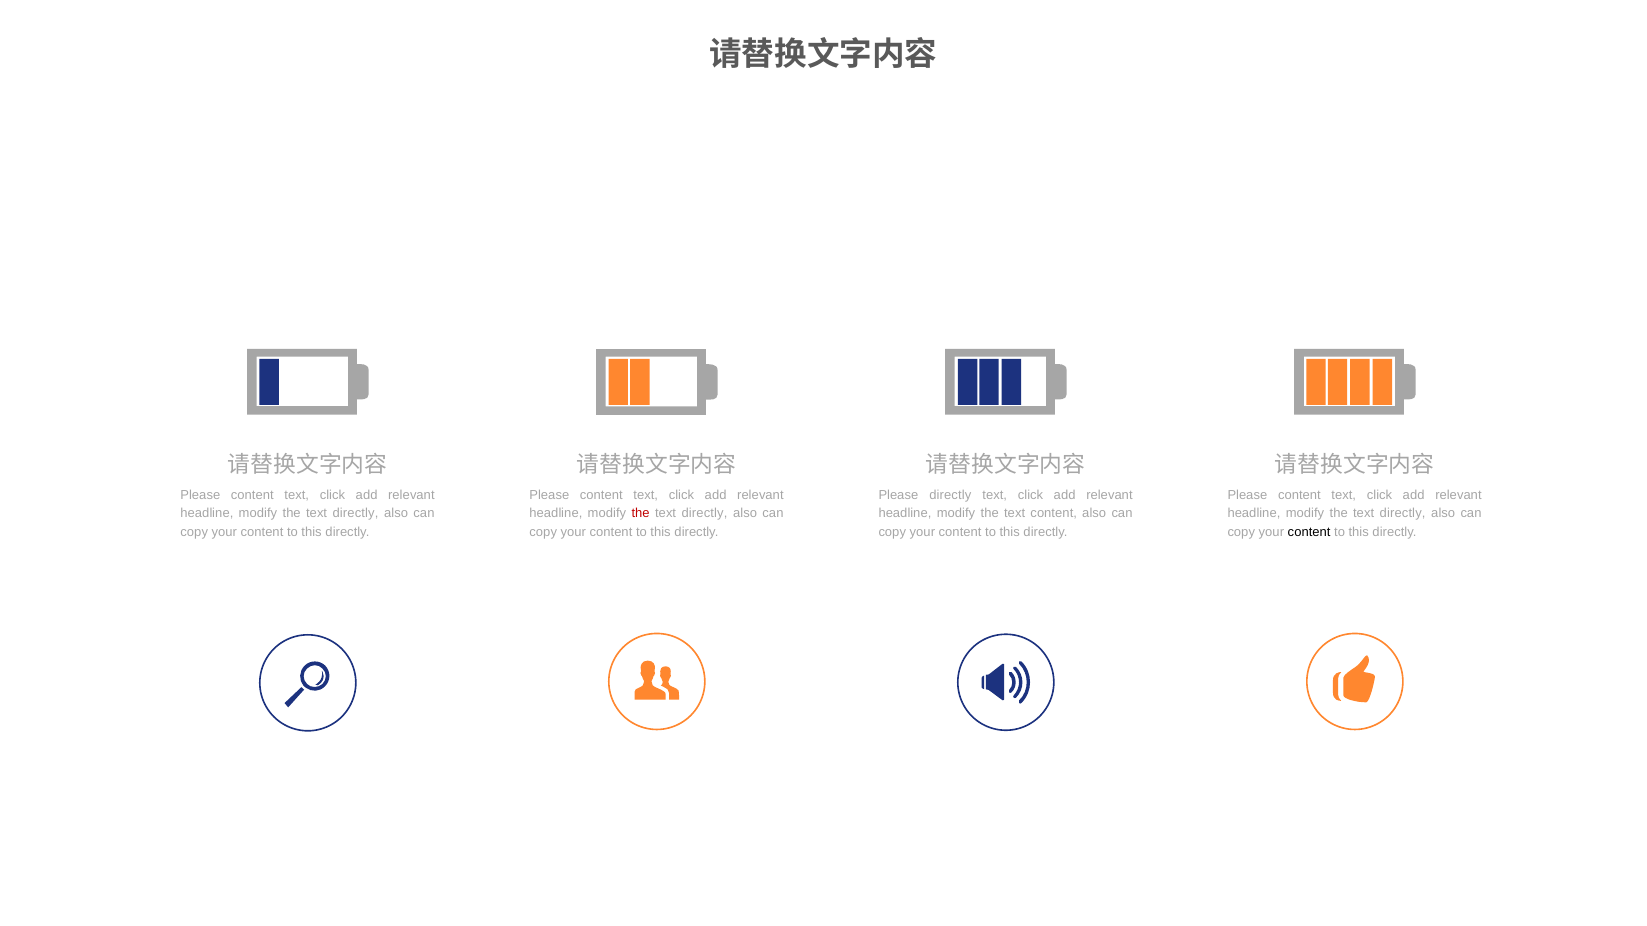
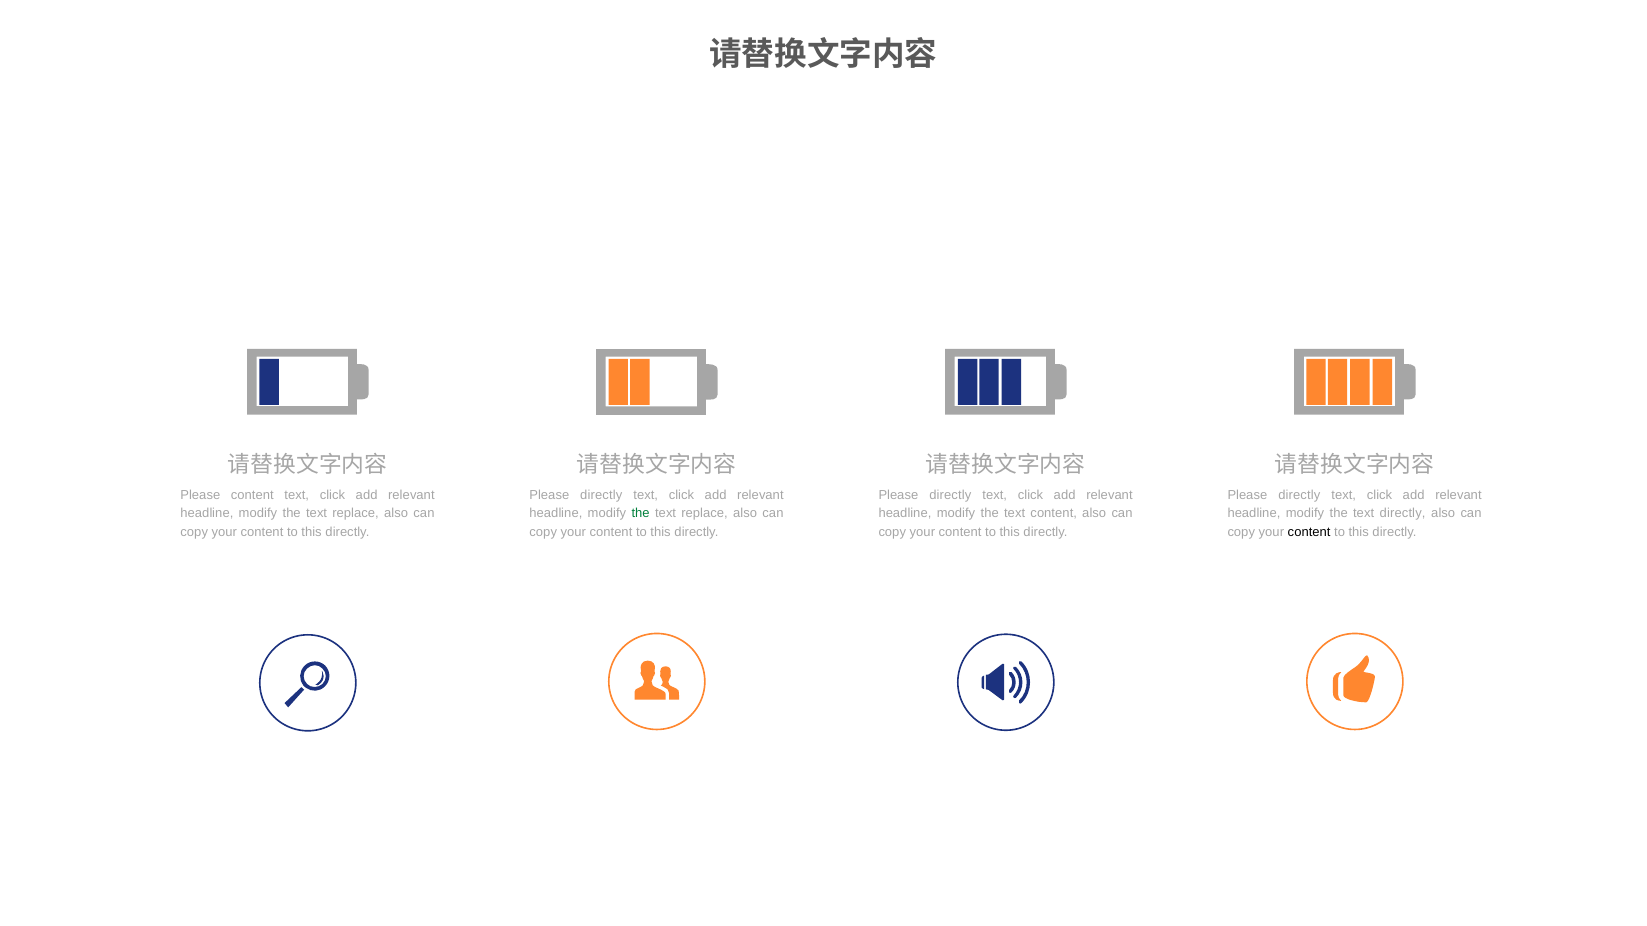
content at (601, 495): content -> directly
content at (1299, 495): content -> directly
directly at (356, 514): directly -> replace
the at (641, 514) colour: red -> green
directly at (705, 514): directly -> replace
